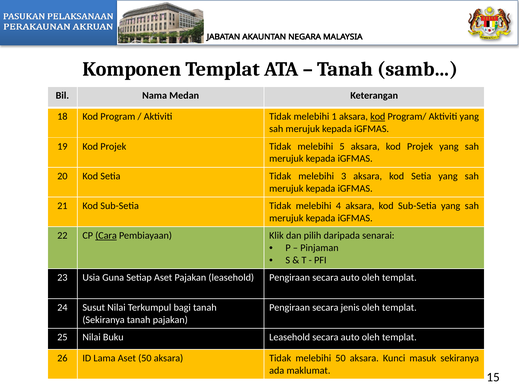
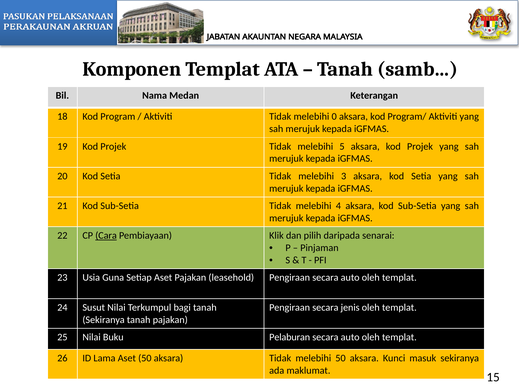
1: 1 -> 0
kod at (378, 117) underline: present -> none
Buku Leasehold: Leasehold -> Pelaburan
